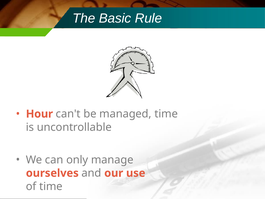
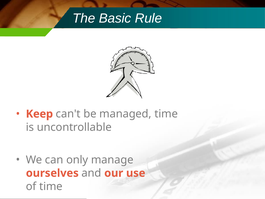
Hour: Hour -> Keep
